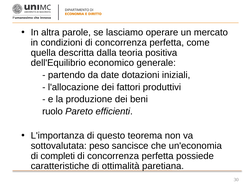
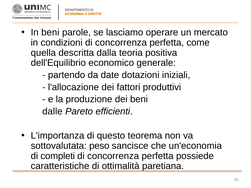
In altra: altra -> beni
ruolo: ruolo -> dalle
